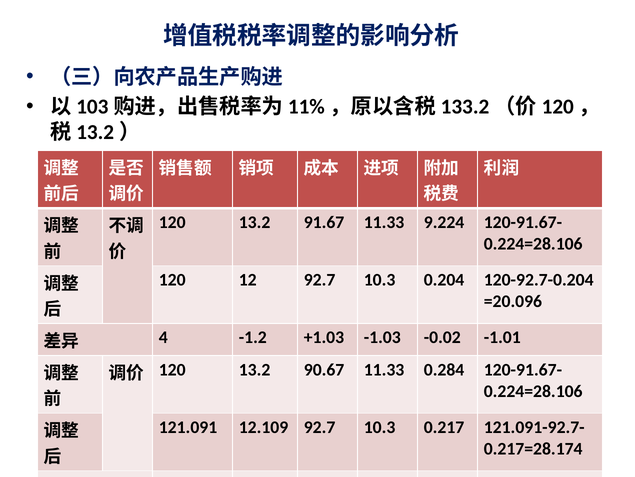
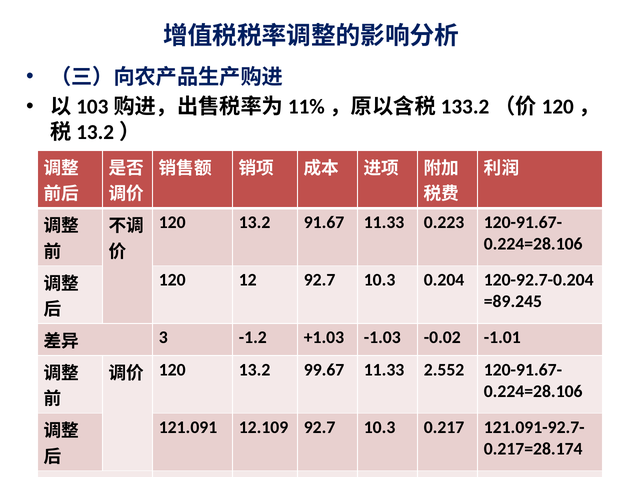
9.224: 9.224 -> 0.223
=20.096: =20.096 -> =89.245
4: 4 -> 3
90.67: 90.67 -> 99.67
0.284: 0.284 -> 2.552
